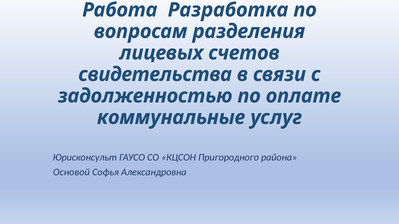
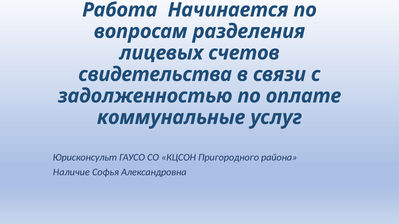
Разработка: Разработка -> Начинается
Основой: Основой -> Наличие
